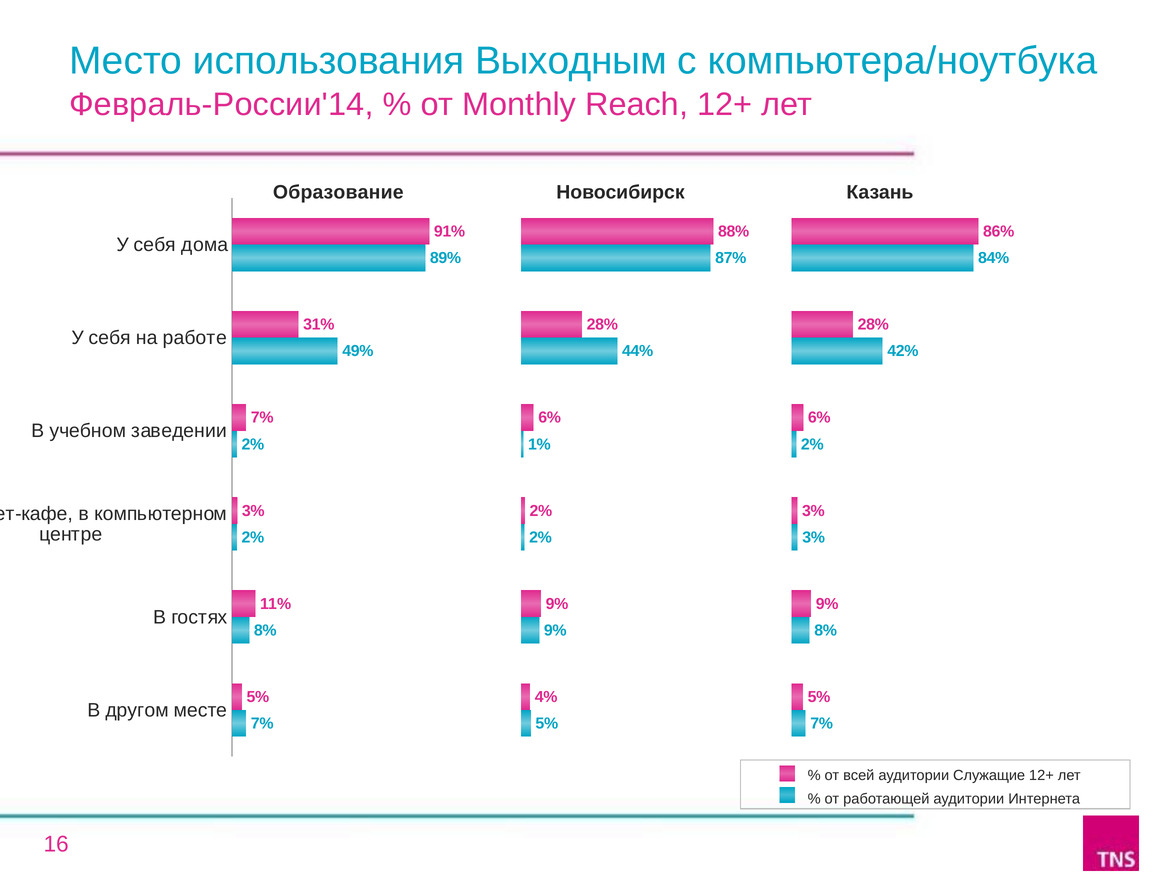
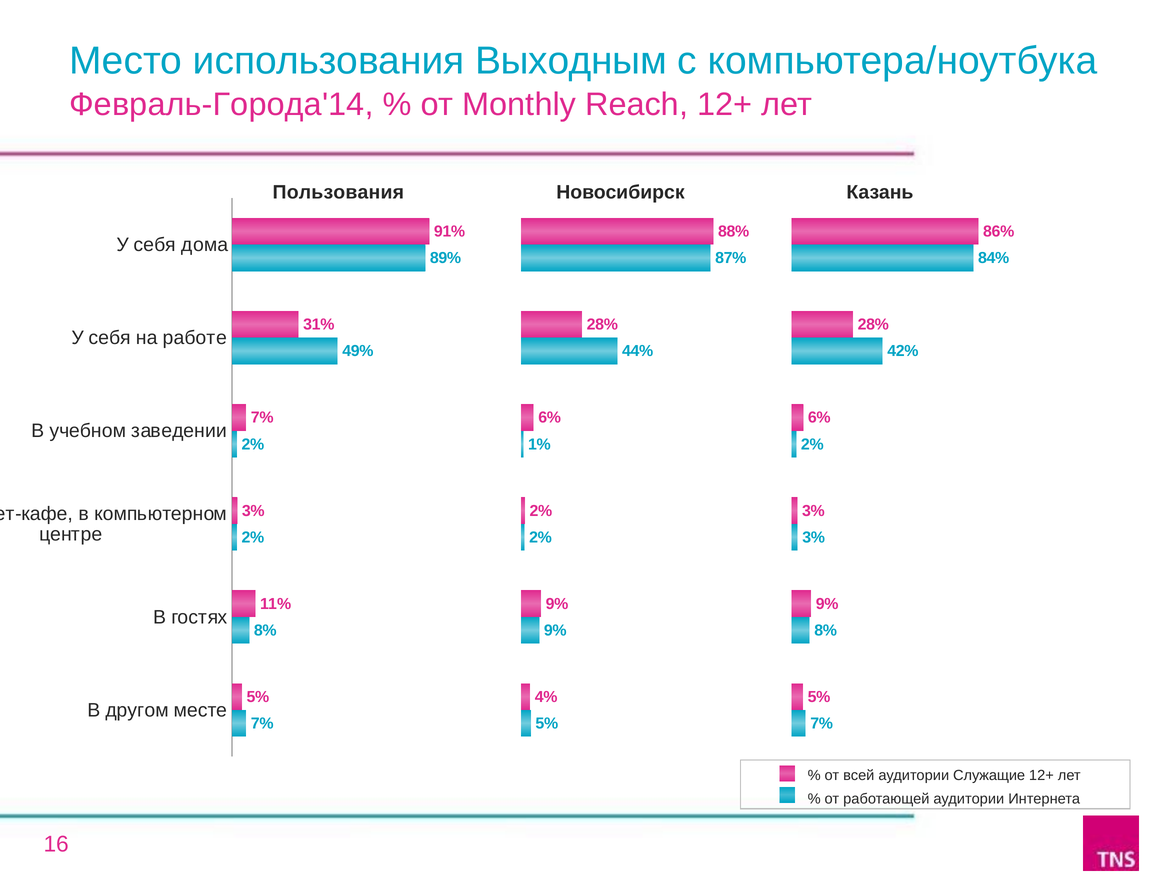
Февраль-России'14: Февраль-России'14 -> Февраль-Города'14
Образование: Образование -> Пользования
